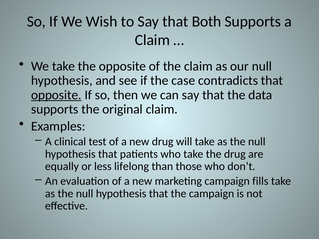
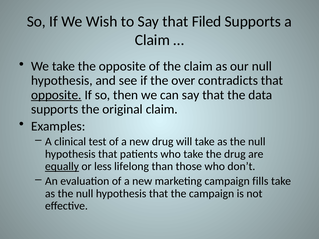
Both: Both -> Filed
case: case -> over
equally underline: none -> present
